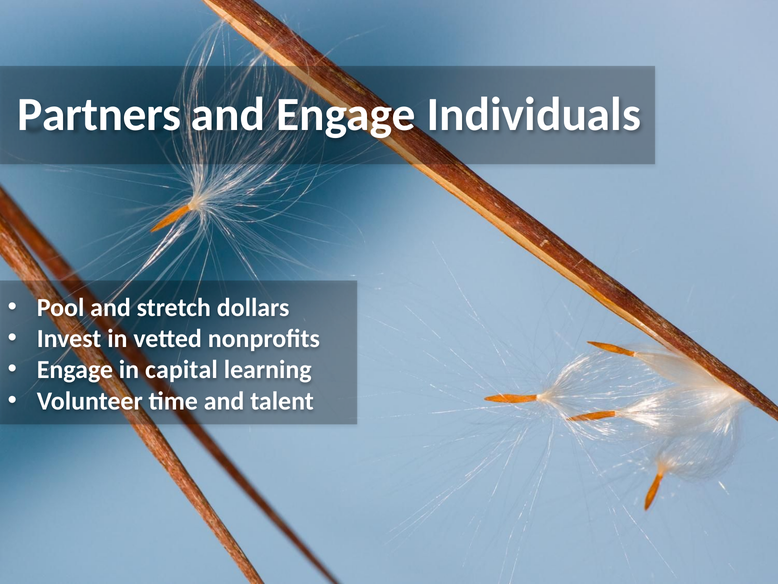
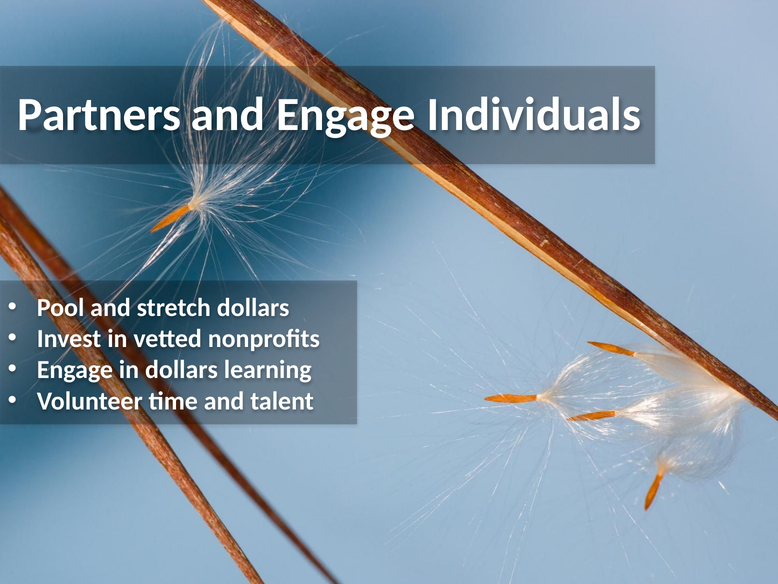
in capital: capital -> dollars
